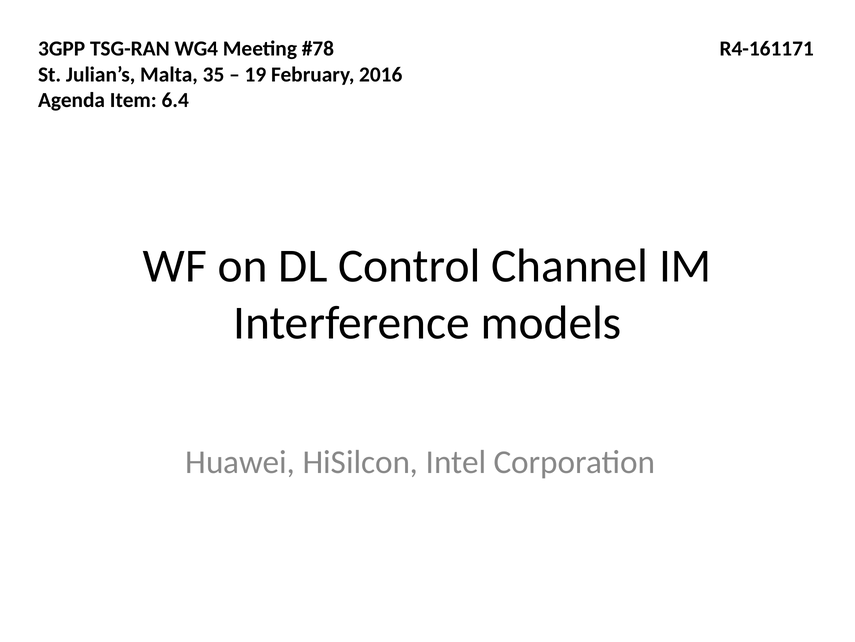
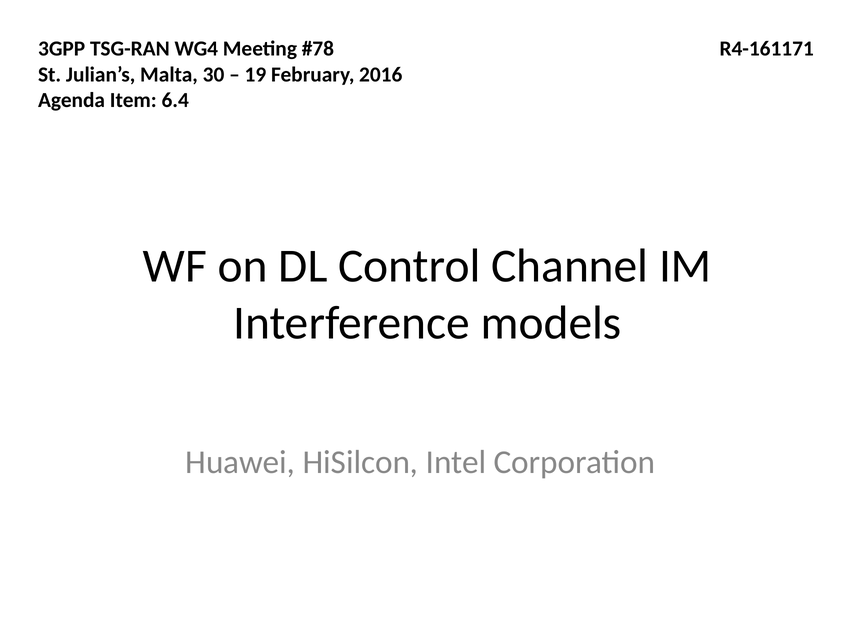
35: 35 -> 30
